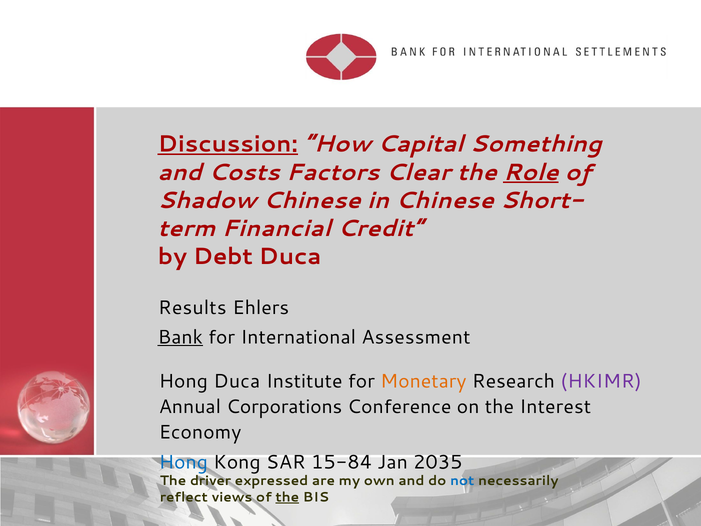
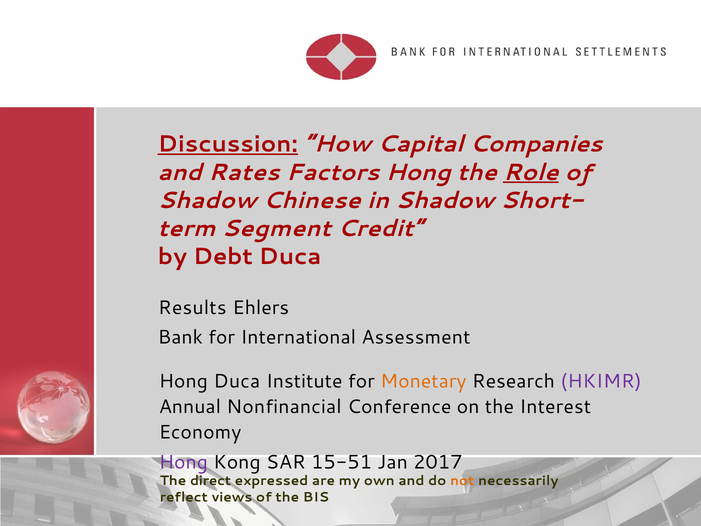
Something: Something -> Companies
Costs: Costs -> Rates
Factors Clear: Clear -> Hong
in Chinese: Chinese -> Shadow
Financial: Financial -> Segment
Bank underline: present -> none
Corporations: Corporations -> Nonfinancial
Hong at (183, 462) colour: blue -> purple
15-84: 15-84 -> 15-51
2035: 2035 -> 2017
driver: driver -> direct
not colour: blue -> orange
the at (287, 497) underline: present -> none
